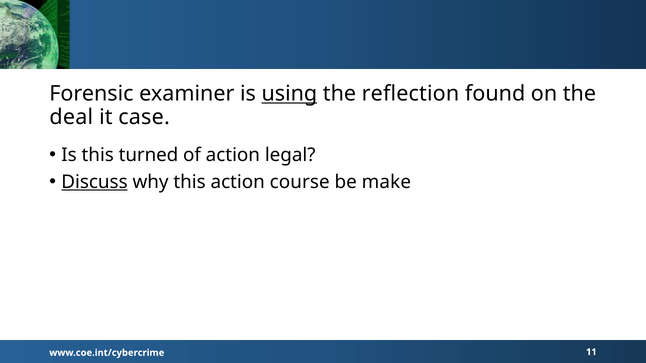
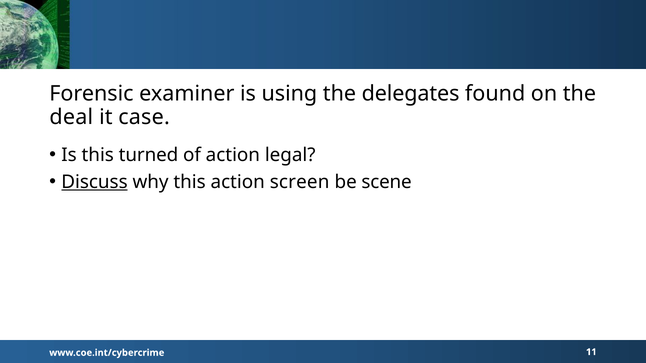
using underline: present -> none
reflection: reflection -> delegates
course: course -> screen
make: make -> scene
